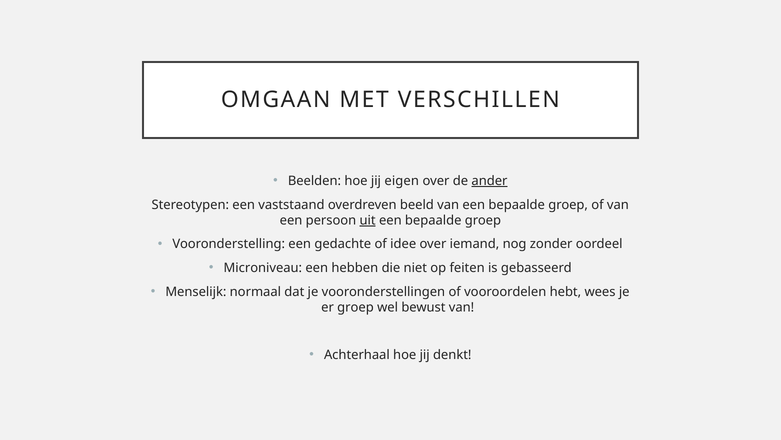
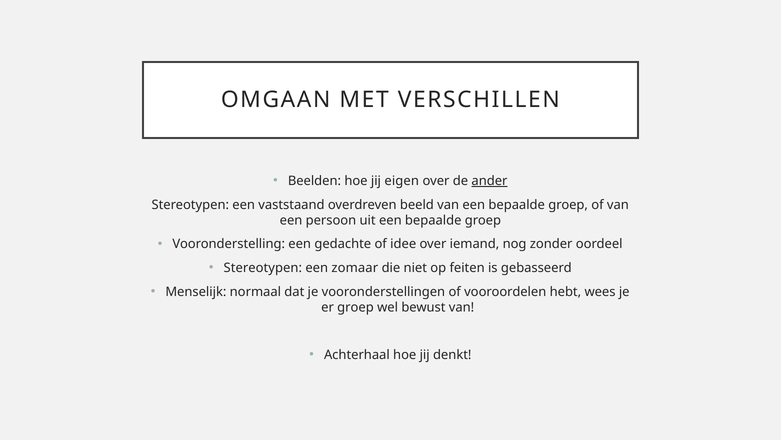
uit underline: present -> none
Microniveau at (263, 268): Microniveau -> Stereotypen
hebben: hebben -> zomaar
